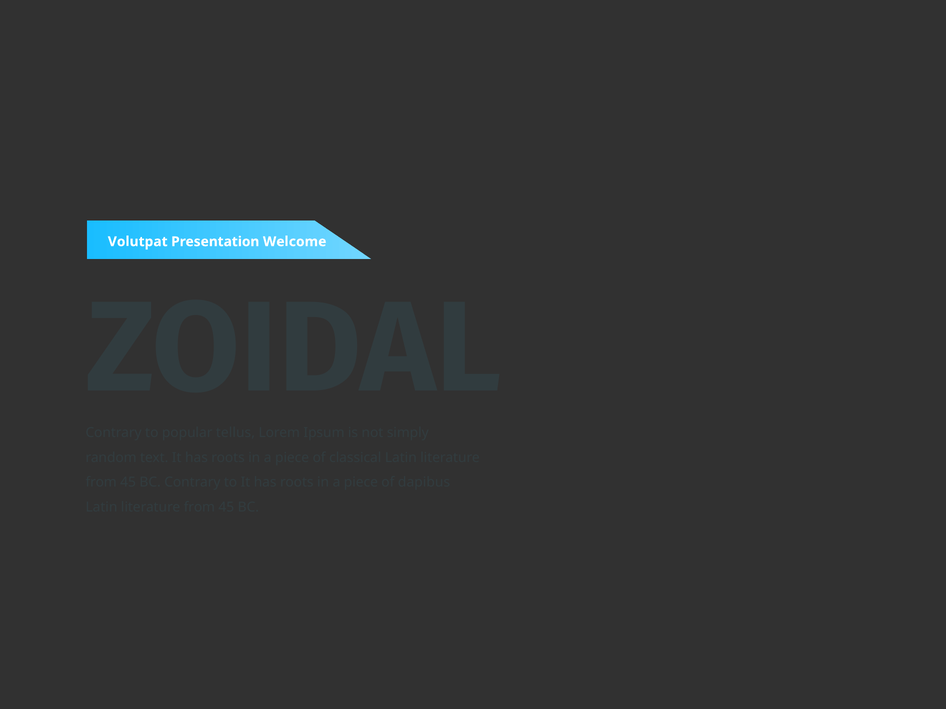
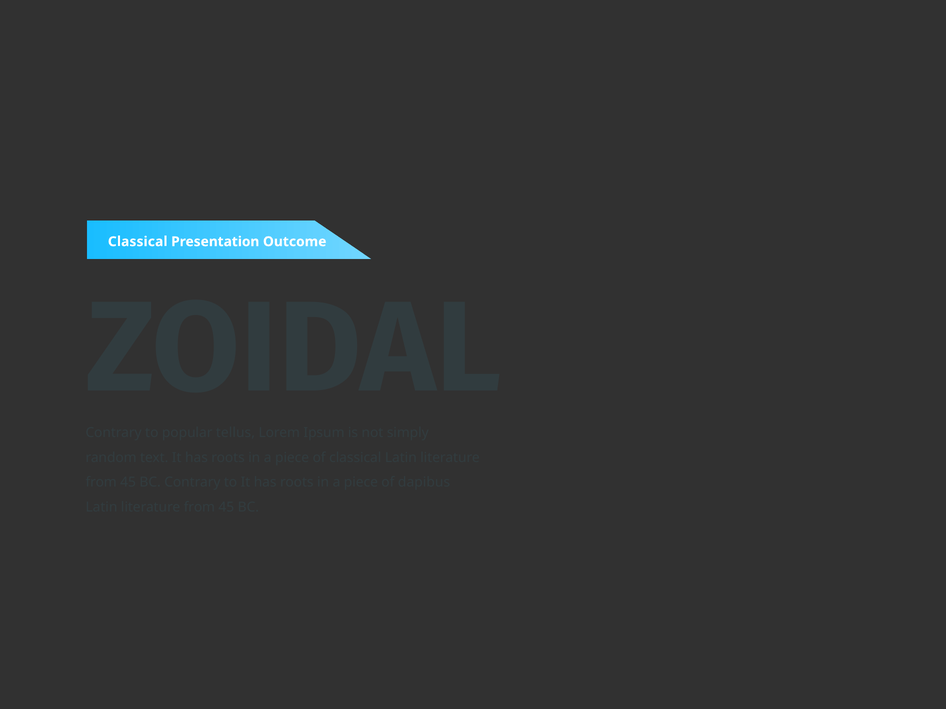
Volutpat at (138, 242): Volutpat -> Classical
Welcome: Welcome -> Outcome
